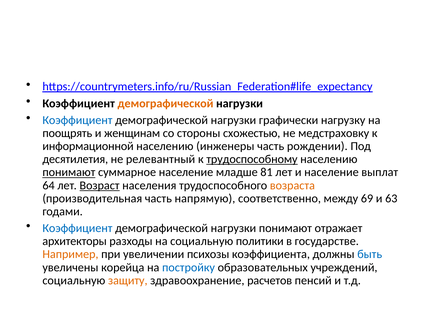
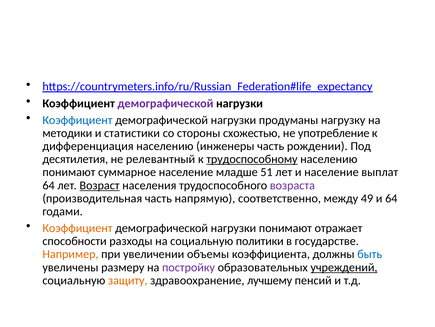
демографической at (165, 103) colour: orange -> purple
графически: графически -> продуманы
поощрять: поощрять -> методики
женщинам: женщинам -> статистики
медстраховку: медстраховку -> употребление
информационной: информационной -> дифференциация
понимают at (69, 172) underline: present -> none
81: 81 -> 51
возраста colour: orange -> purple
69: 69 -> 49
и 63: 63 -> 64
Коэффициент at (77, 228) colour: blue -> orange
архитекторы: архитекторы -> способности
психозы: психозы -> объемы
корейца: корейца -> размеру
постройку colour: blue -> purple
учреждений underline: none -> present
расчетов: расчетов -> лучшему
